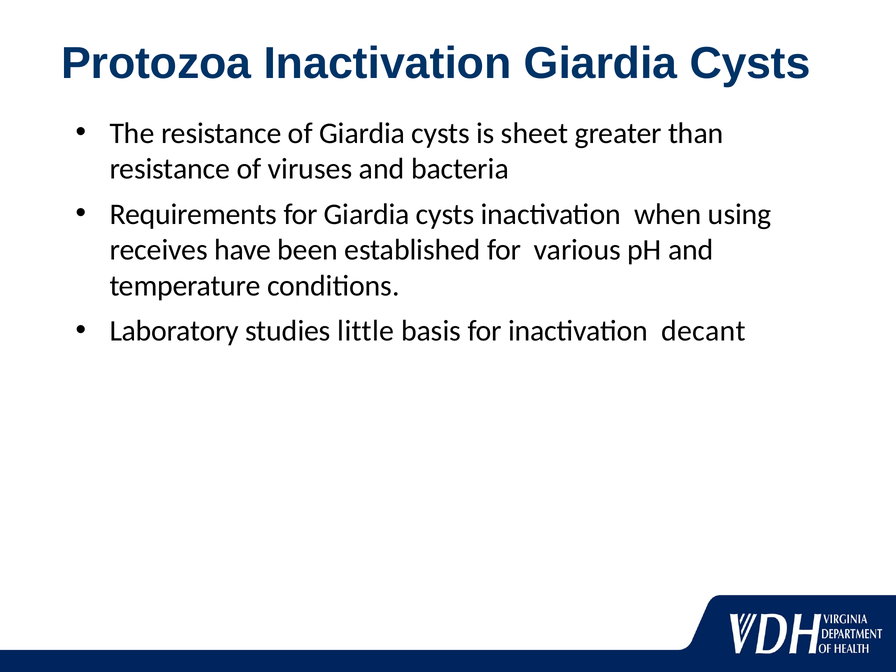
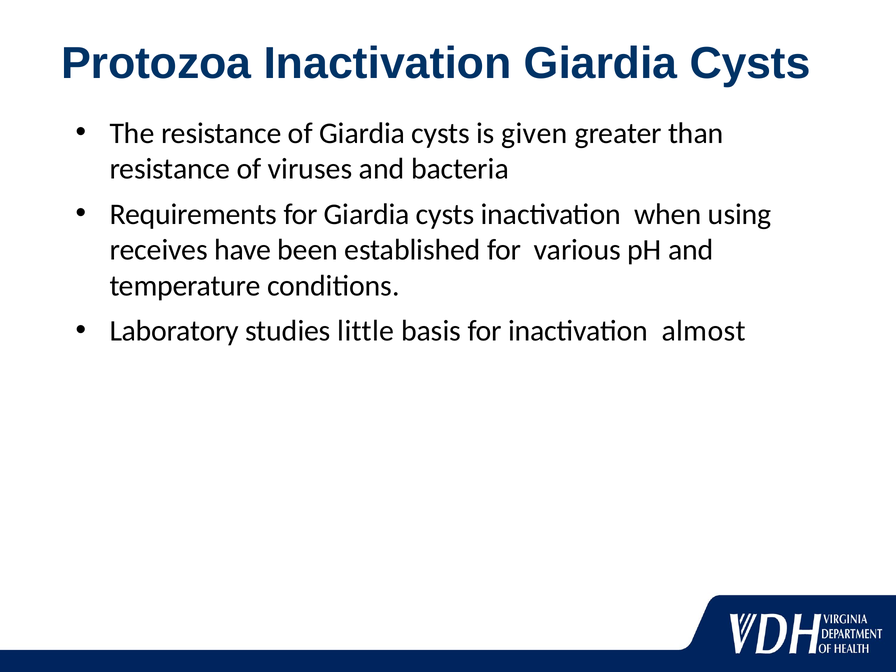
sheet: sheet -> given
decant: decant -> almost
